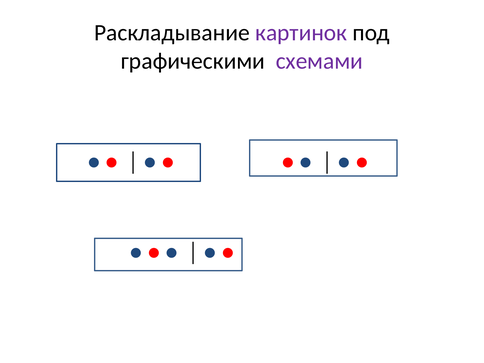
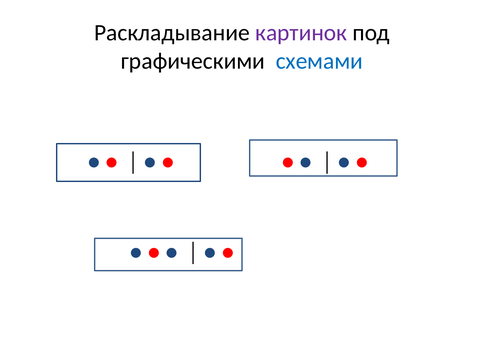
схемами colour: purple -> blue
